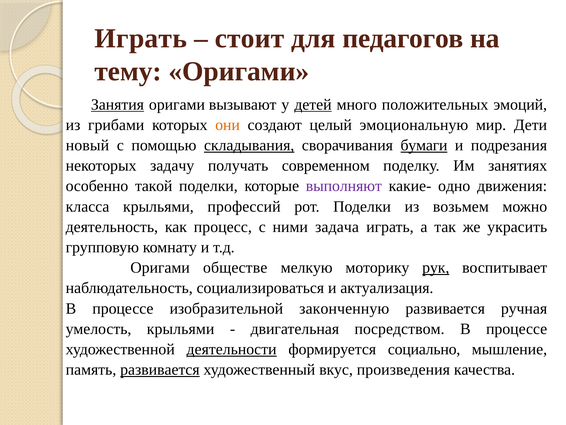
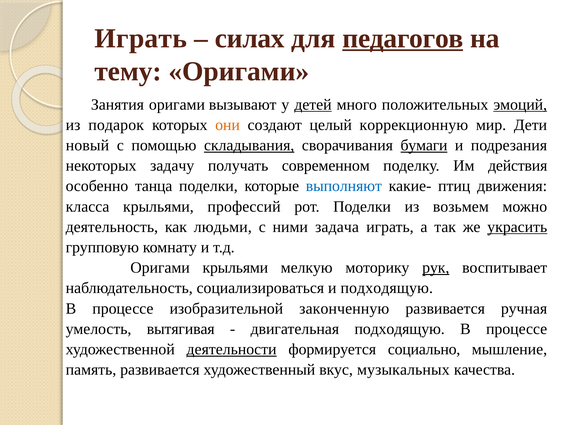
стоит: стоит -> силах
педагогов underline: none -> present
Занятия underline: present -> none
эмоций underline: none -> present
грибами: грибами -> подарок
эмоциональную: эмоциональную -> коррекционную
занятиях: занятиях -> действия
такой: такой -> танца
выполняют colour: purple -> blue
одно: одно -> птиц
процесс: процесс -> людьми
украсить underline: none -> present
Оригами обществе: обществе -> крыльями
и актуализация: актуализация -> подходящую
умелость крыльями: крыльями -> вытягивая
двигательная посредством: посредством -> подходящую
развивается at (160, 369) underline: present -> none
произведения: произведения -> музыкальных
